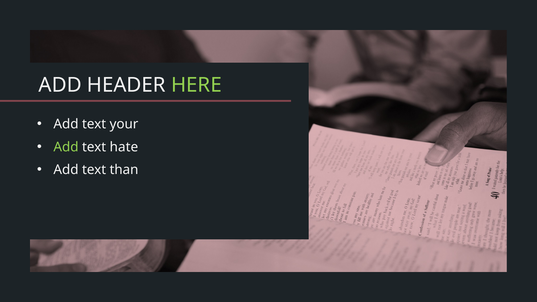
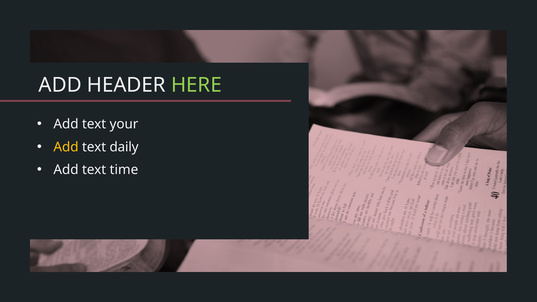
Add at (66, 147) colour: light green -> yellow
hate: hate -> daily
than: than -> time
